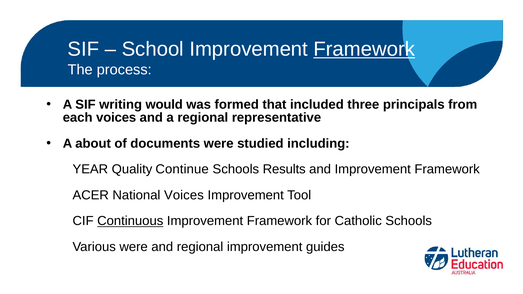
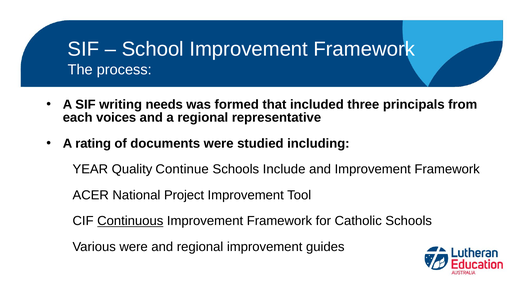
Framework at (364, 49) underline: present -> none
would: would -> needs
about: about -> rating
Results: Results -> Include
National Voices: Voices -> Project
